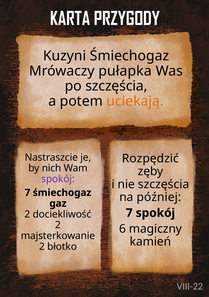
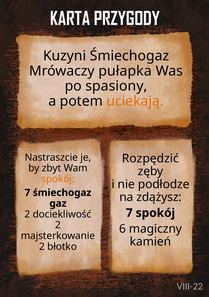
po szczęścia: szczęścia -> spasiony
nich: nich -> zbyt
spokój at (58, 179) colour: purple -> orange
nie szczęścia: szczęścia -> podłodze
później: później -> zdążysz
